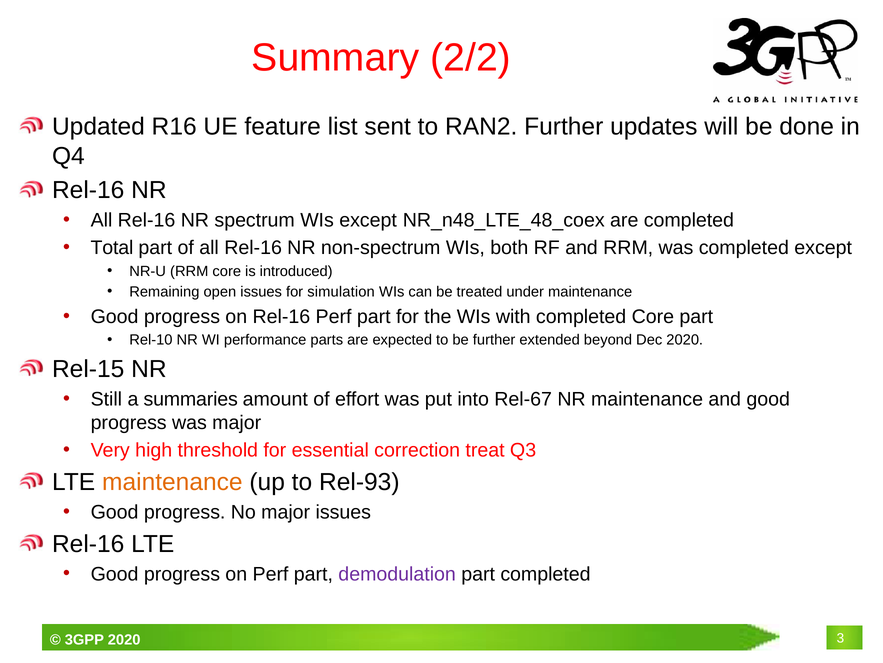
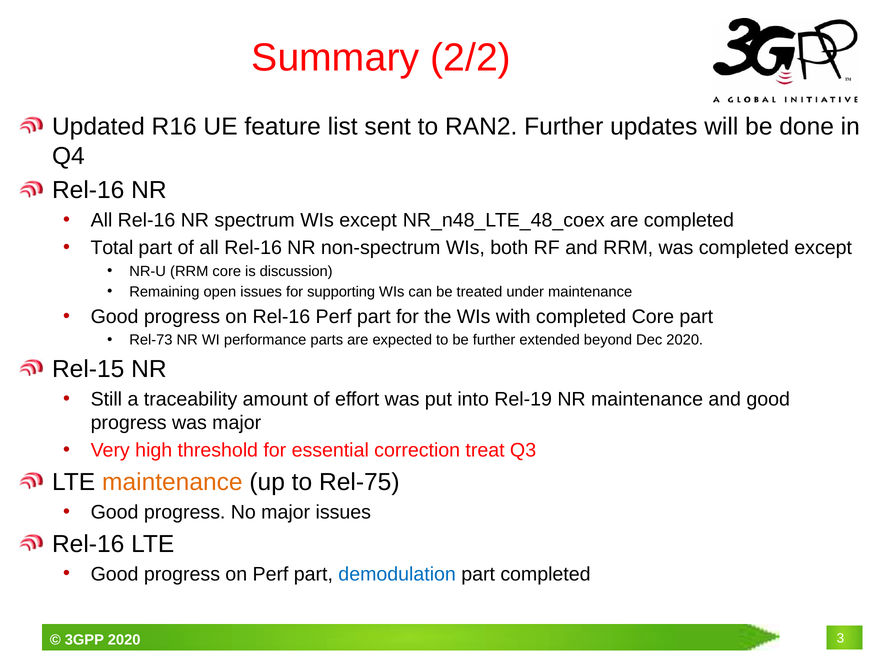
introduced: introduced -> discussion
simulation: simulation -> supporting
Rel-10: Rel-10 -> Rel-73
summaries: summaries -> traceability
Rel-67: Rel-67 -> Rel-19
Rel-93: Rel-93 -> Rel-75
demodulation colour: purple -> blue
